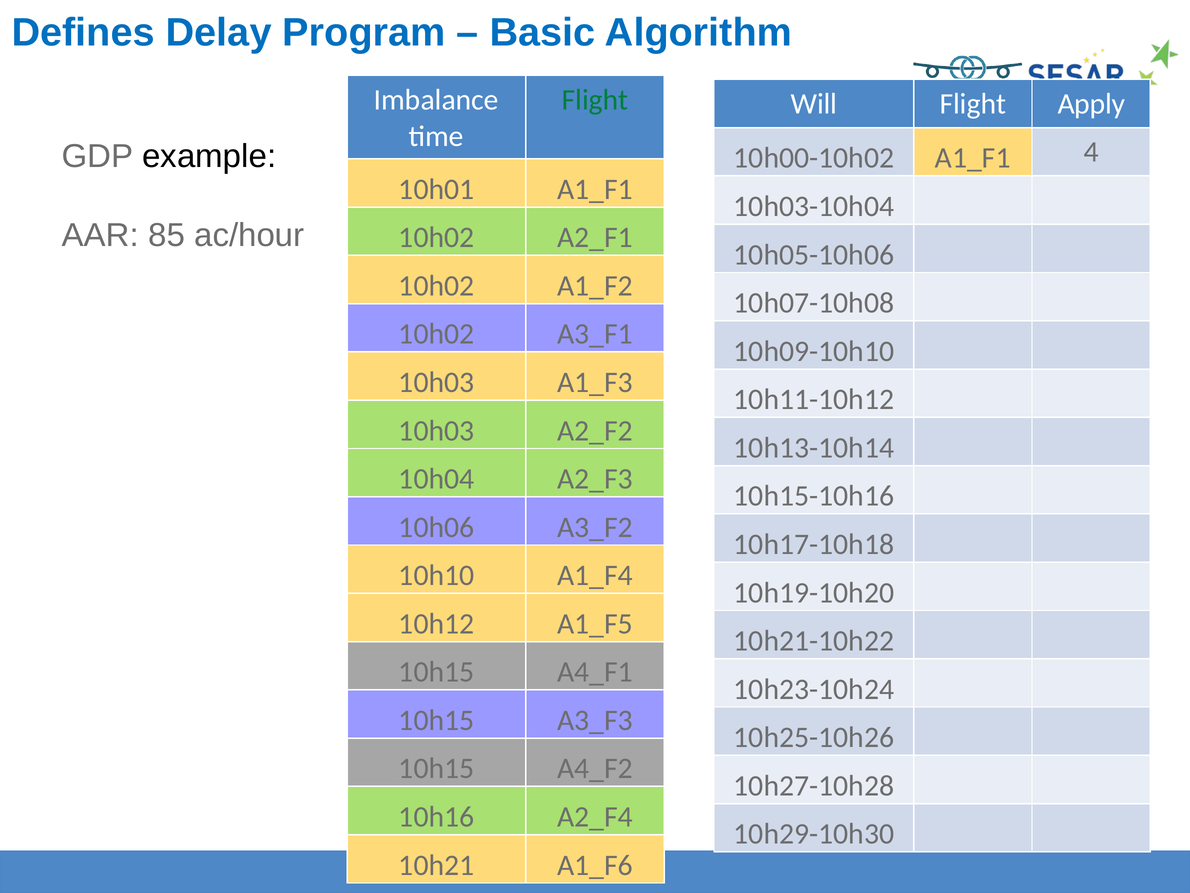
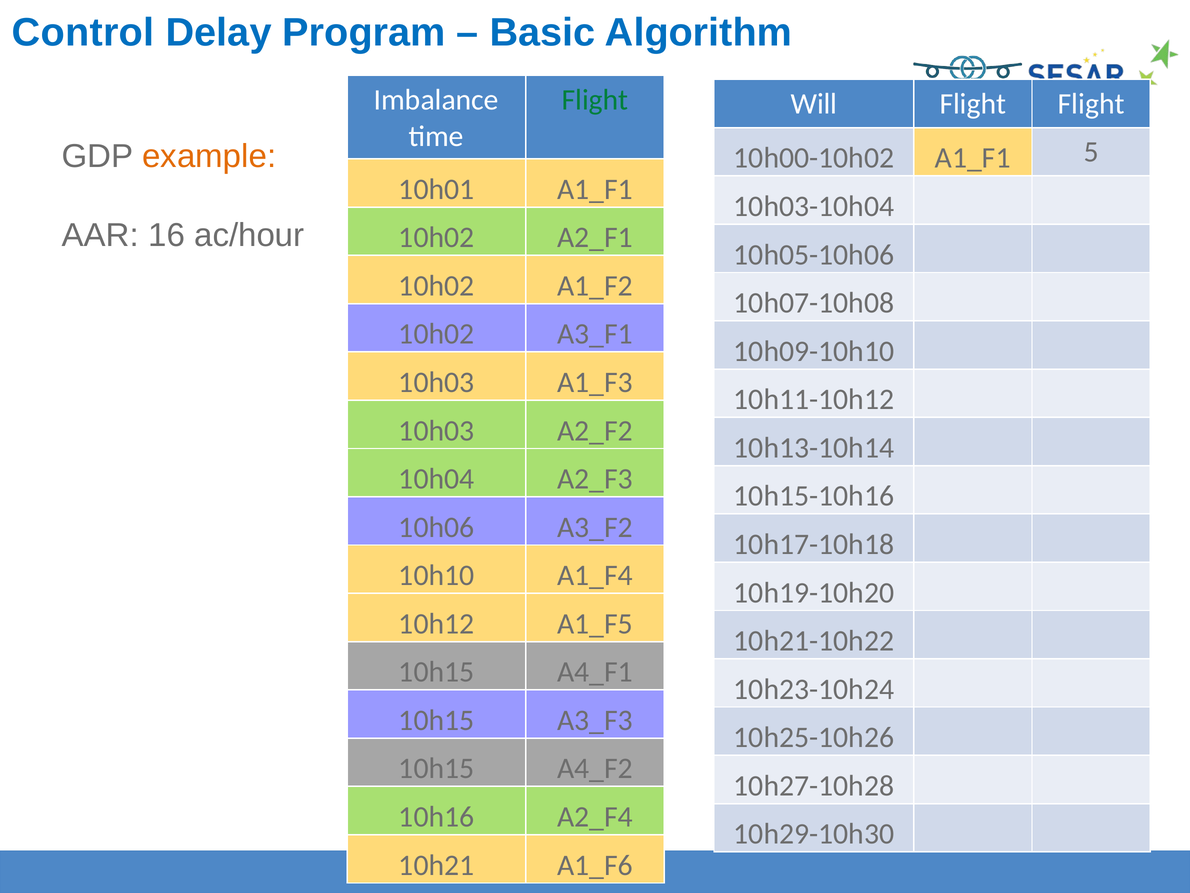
Defines: Defines -> Control
Flight Apply: Apply -> Flight
example colour: black -> orange
4: 4 -> 5
85: 85 -> 16
